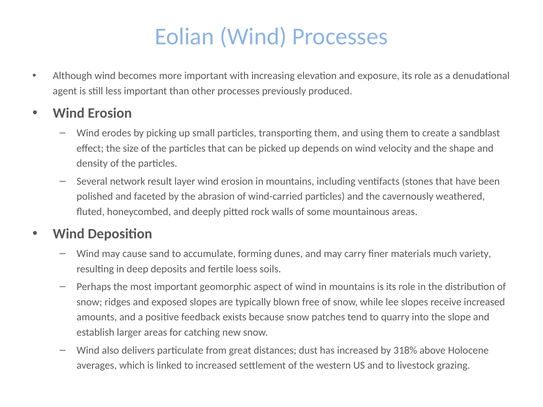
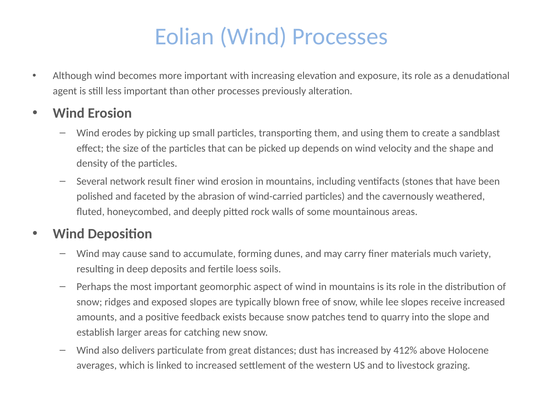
produced: produced -> alteration
result layer: layer -> finer
318%: 318% -> 412%
